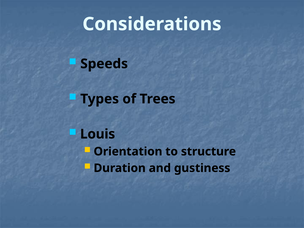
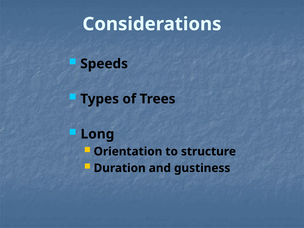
Louis: Louis -> Long
